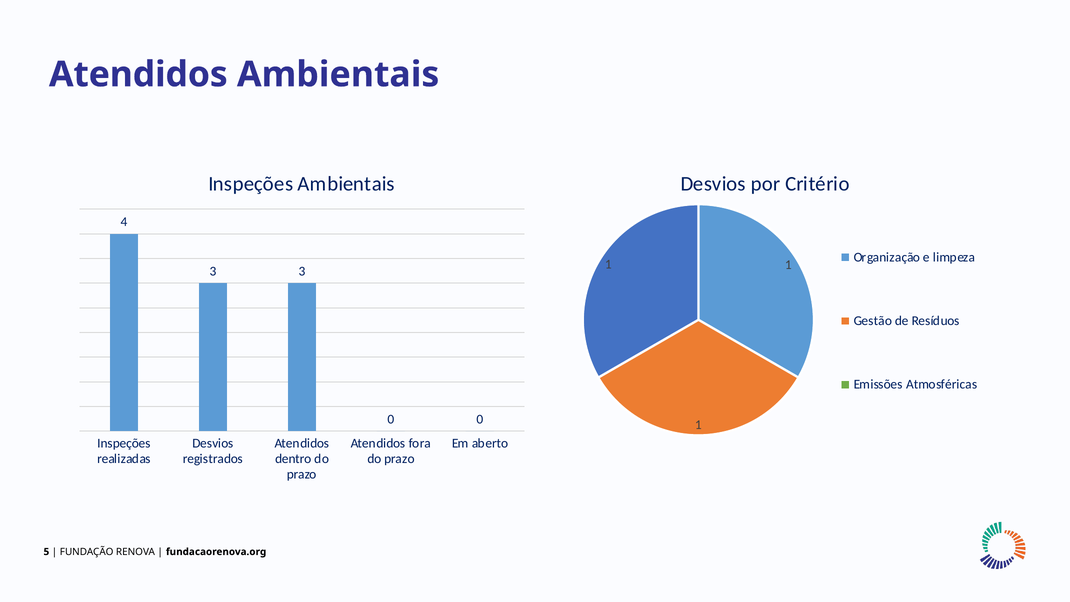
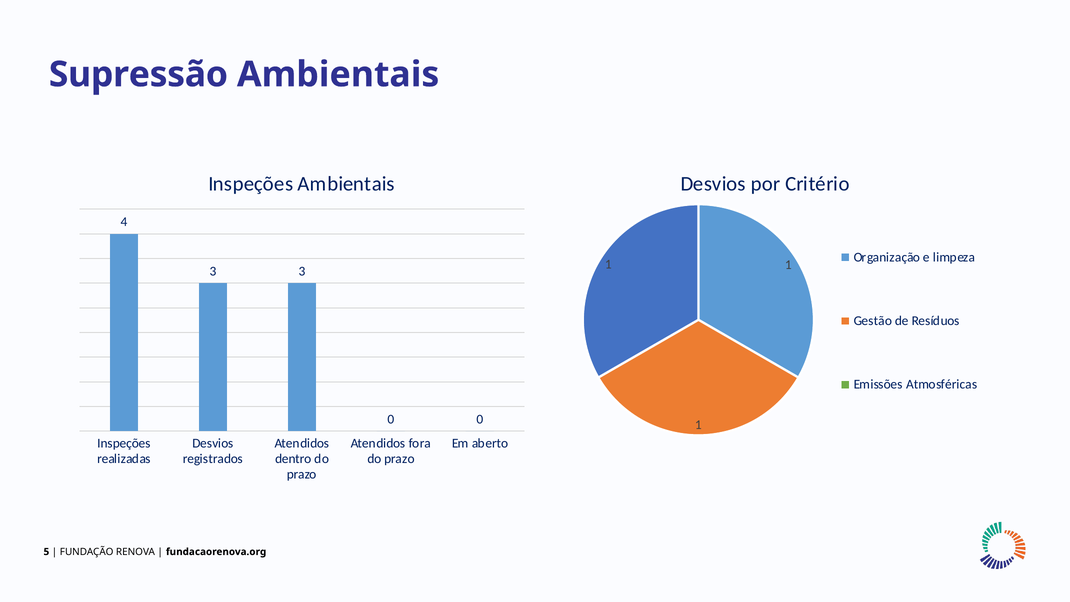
Atendidos at (138, 75): Atendidos -> Supressão
